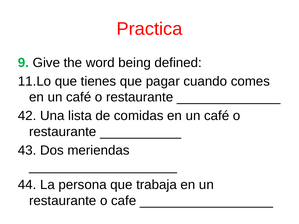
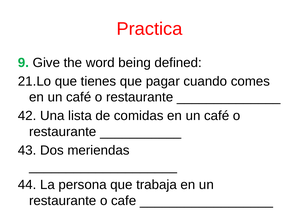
11.Lo: 11.Lo -> 21.Lo
